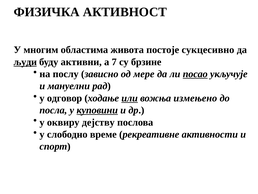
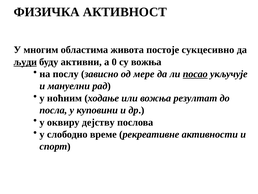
7: 7 -> 0
су брзине: брзине -> вожња
одговор: одговор -> ноћним
или underline: present -> none
измењено: измењено -> резултат
куповини underline: present -> none
